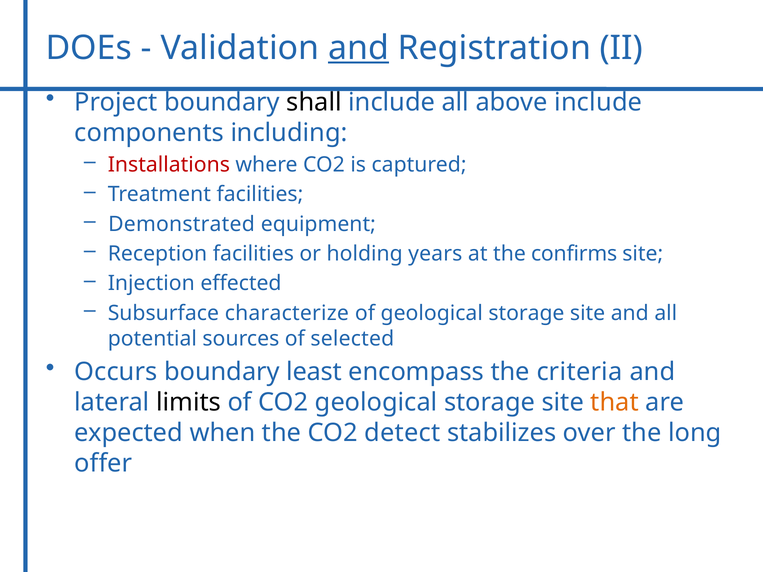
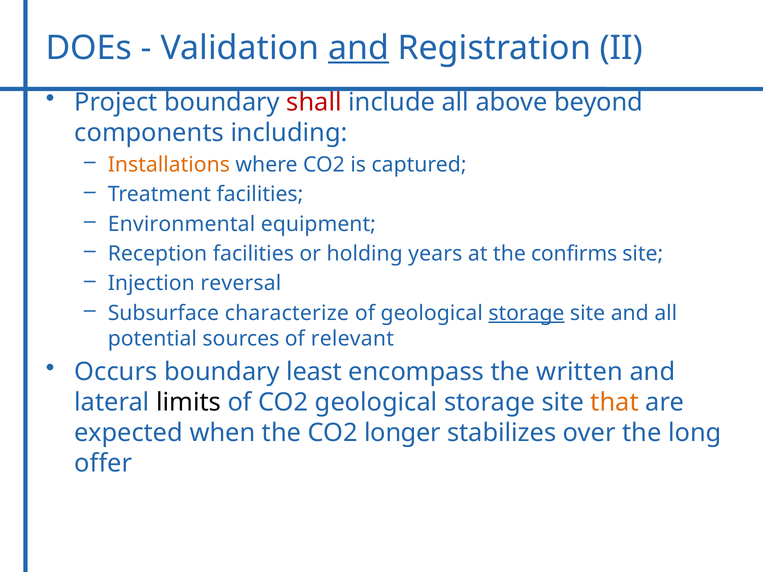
shall colour: black -> red
above include: include -> beyond
Installations colour: red -> orange
Demonstrated: Demonstrated -> Environmental
effected: effected -> reversal
storage at (526, 313) underline: none -> present
selected: selected -> relevant
criteria: criteria -> written
detect: detect -> longer
